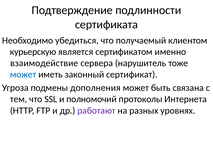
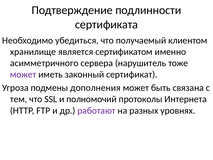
курьерскую: курьерскую -> хранилище
взаимодействие: взаимодействие -> асимметричного
может at (23, 74) colour: blue -> purple
